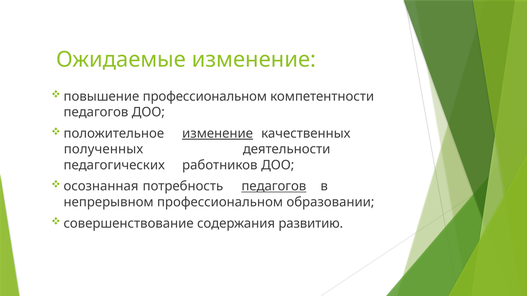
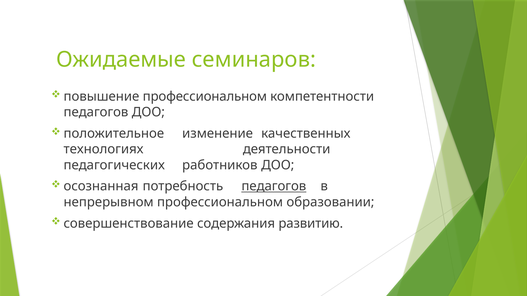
Ожидаемые изменение: изменение -> семинаров
изменение at (218, 134) underline: present -> none
полученных: полученных -> технологиях
